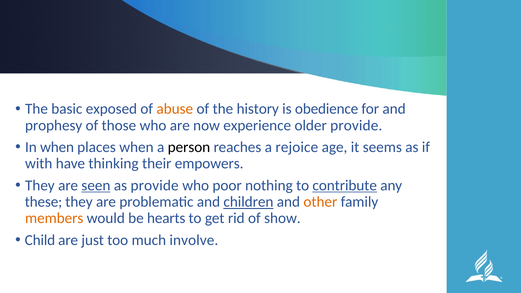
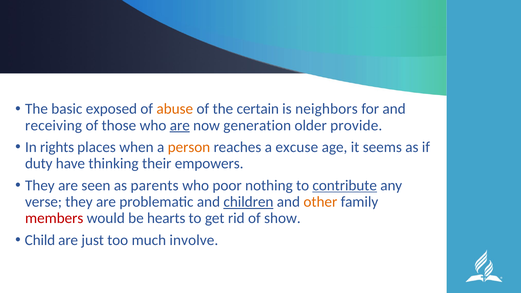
history: history -> certain
obedience: obedience -> neighbors
prophesy: prophesy -> receiving
are at (180, 125) underline: none -> present
experience: experience -> generation
In when: when -> rights
person colour: black -> orange
rejoice: rejoice -> excuse
with: with -> duty
seen underline: present -> none
as provide: provide -> parents
these: these -> verse
members colour: orange -> red
